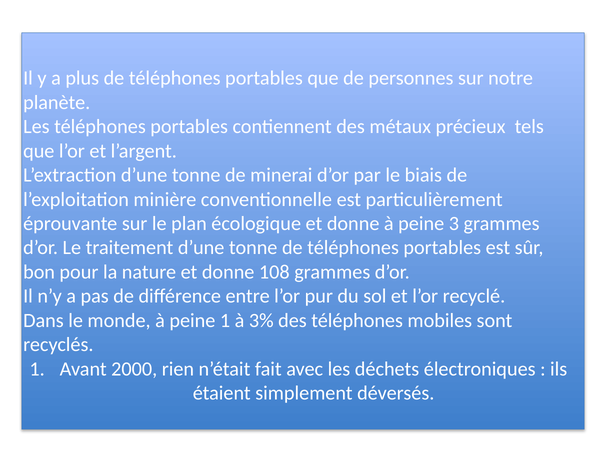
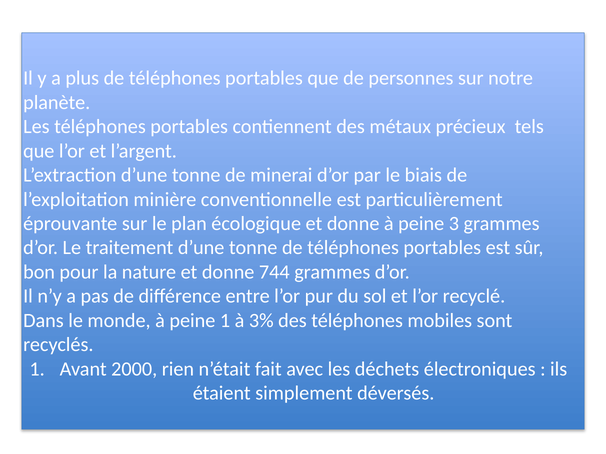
108: 108 -> 744
